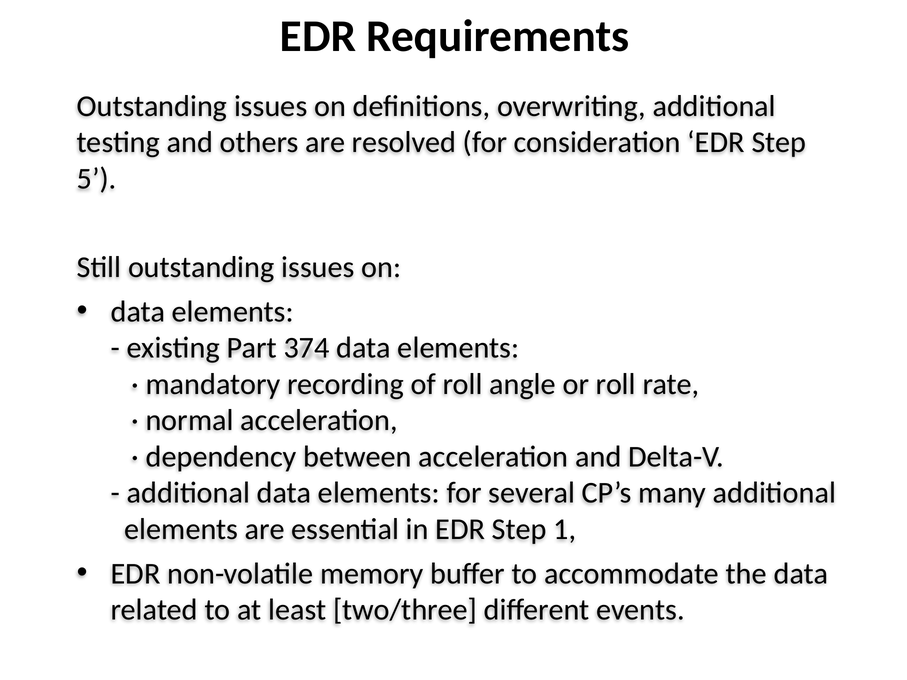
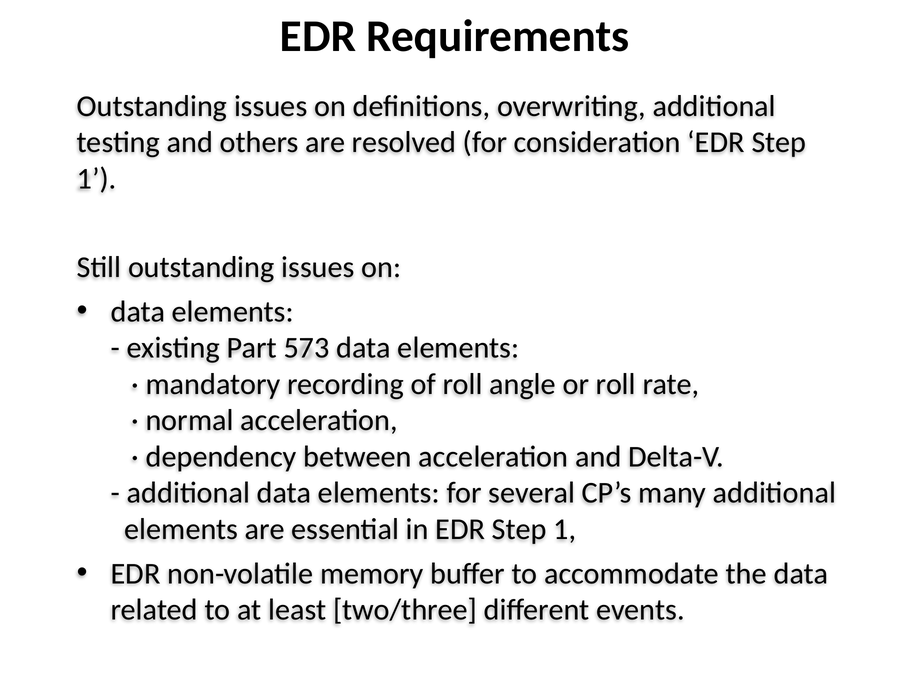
5 at (97, 179): 5 -> 1
374: 374 -> 573
